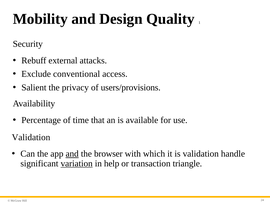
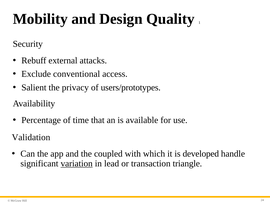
users/provisions: users/provisions -> users/prototypes
and at (72, 153) underline: present -> none
browser: browser -> coupled
is validation: validation -> developed
help: help -> lead
